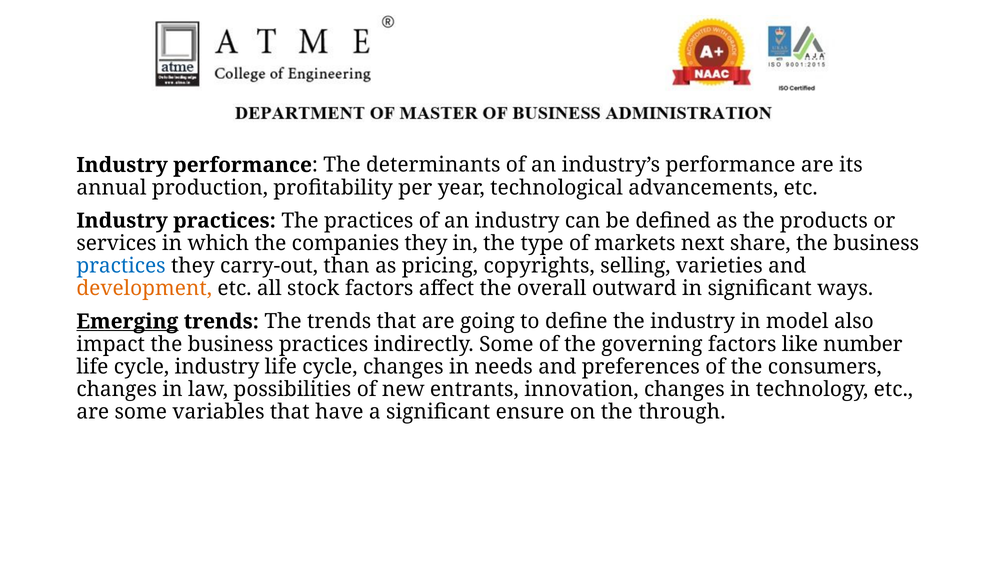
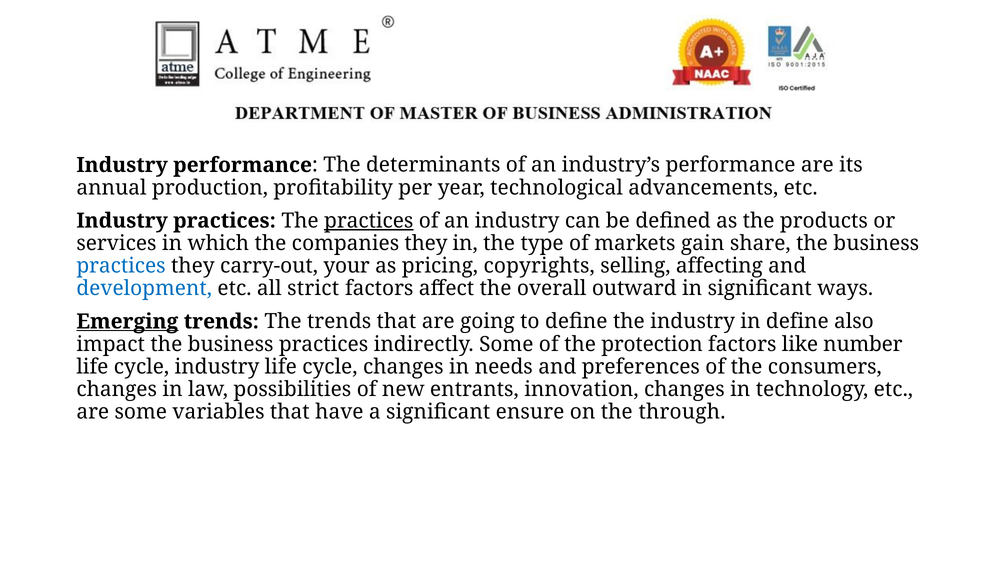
practices at (369, 221) underline: none -> present
next: next -> gain
than: than -> your
varieties: varieties -> affecting
development colour: orange -> blue
stock: stock -> strict
in model: model -> define
governing: governing -> protection
